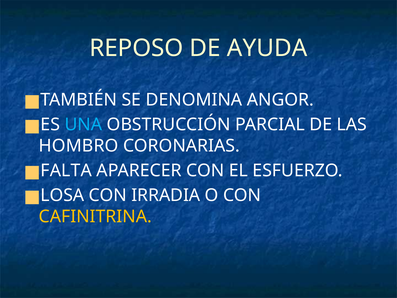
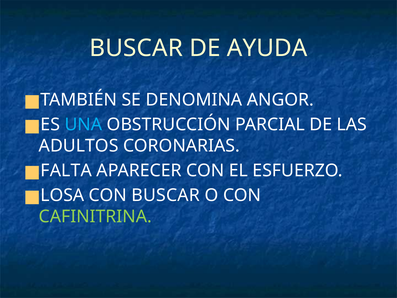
REPOSO at (136, 48): REPOSO -> BUSCAR
HOMBRO: HOMBRO -> ADULTOS
CON IRRADIA: IRRADIA -> BUSCAR
CAFINITRINA colour: yellow -> light green
